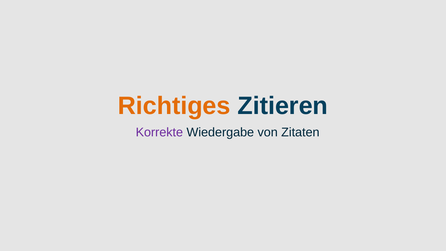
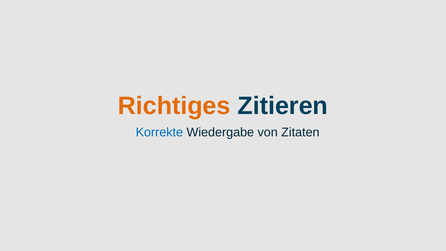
Korrekte colour: purple -> blue
